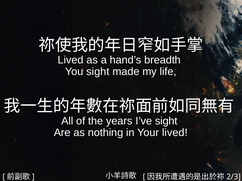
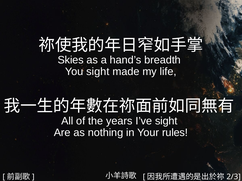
Lived at (71, 60): Lived -> Skies
Your lived: lived -> rules
